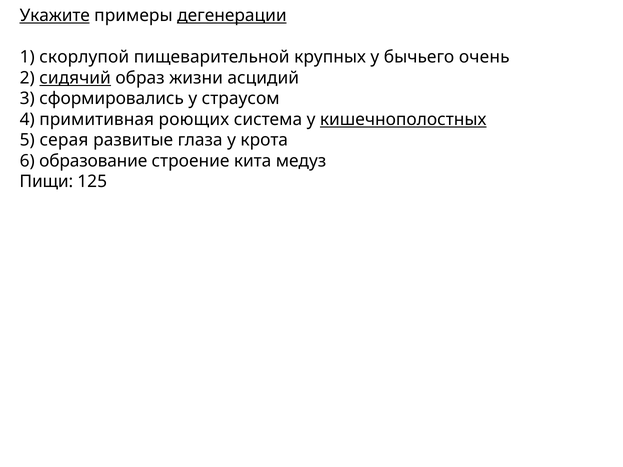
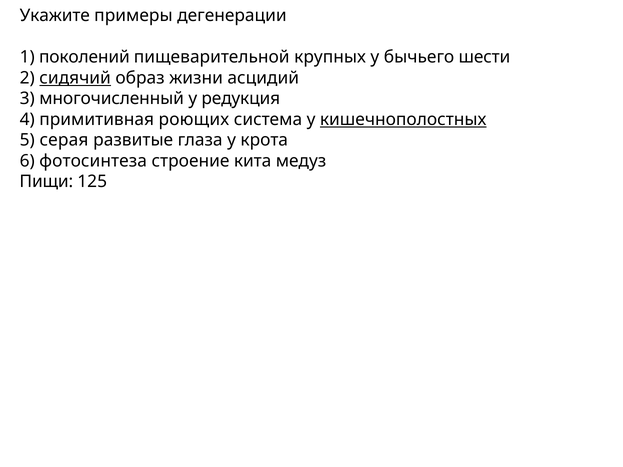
Укажите underline: present -> none
дегенерации underline: present -> none
скорлупой: скорлупой -> поколений
очень: очень -> шести
сформировались: сформировались -> многочисленный
страусом: страусом -> редукция
образование: образование -> фотосинтеза
